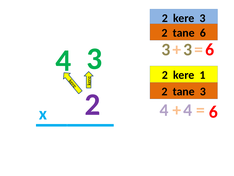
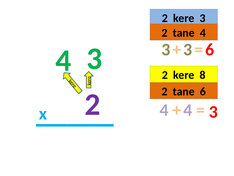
tane 6: 6 -> 4
1: 1 -> 8
tane 3: 3 -> 6
6 at (213, 112): 6 -> 3
